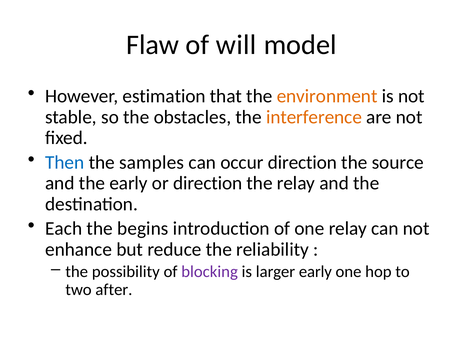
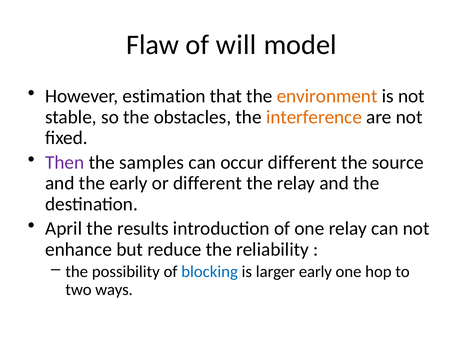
Then colour: blue -> purple
occur direction: direction -> different
or direction: direction -> different
Each: Each -> April
begins: begins -> results
blocking colour: purple -> blue
after: after -> ways
